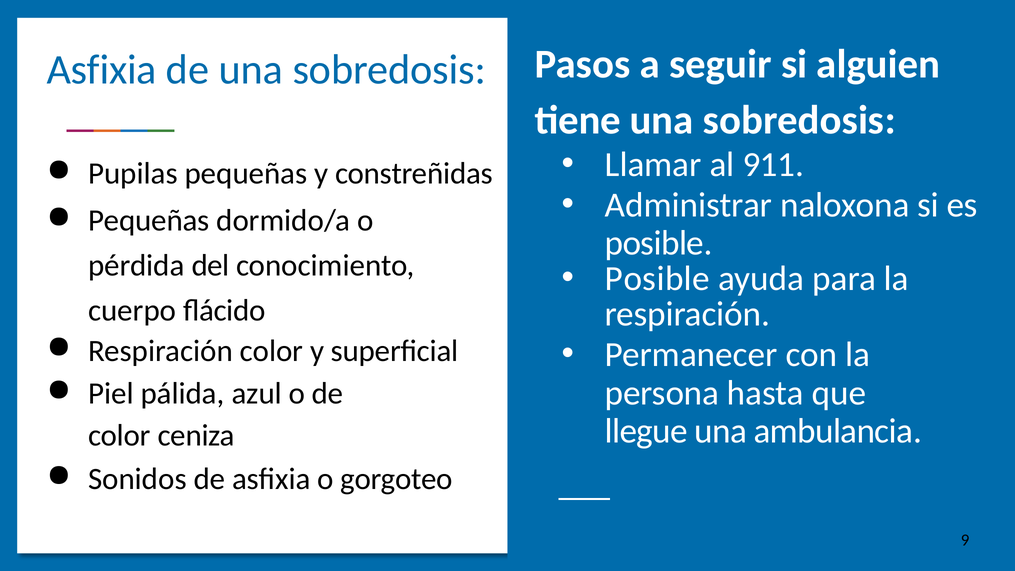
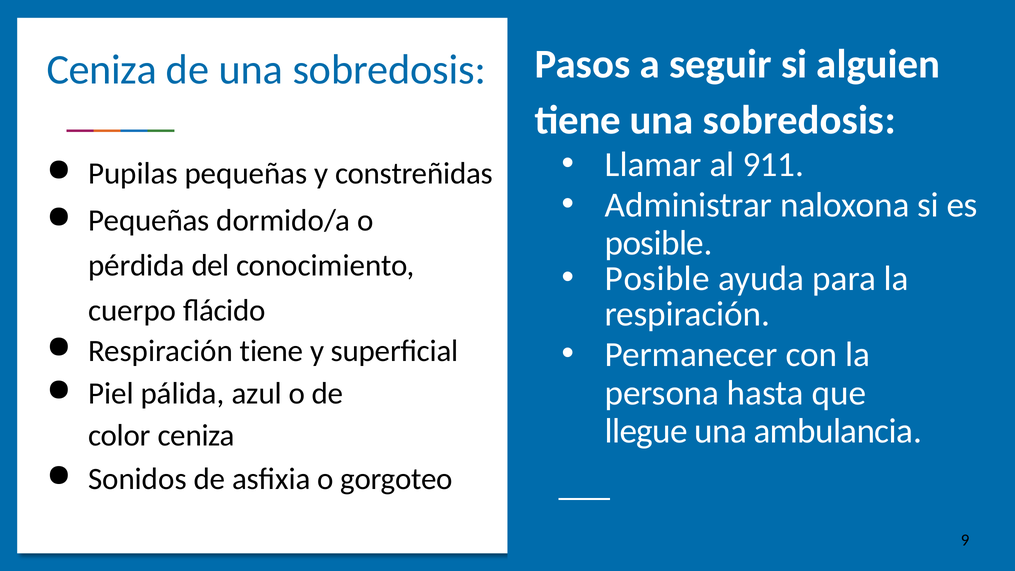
Asfixia at (102, 70): Asfixia -> Ceniza
Respiración color: color -> tiene
